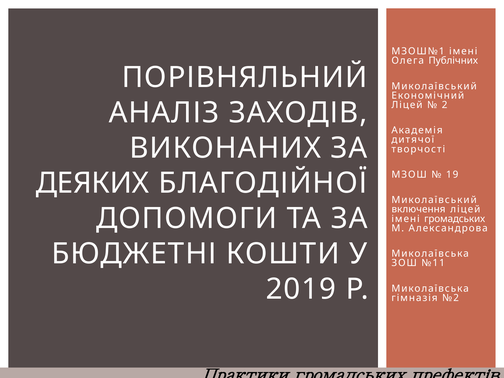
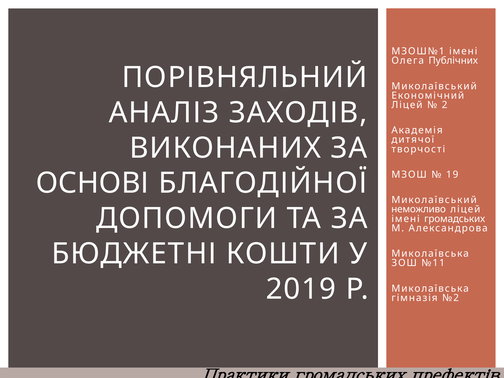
ДЕЯКИХ: ДЕЯКИХ -> ОСНОВІ
включення: включення -> неможливо
